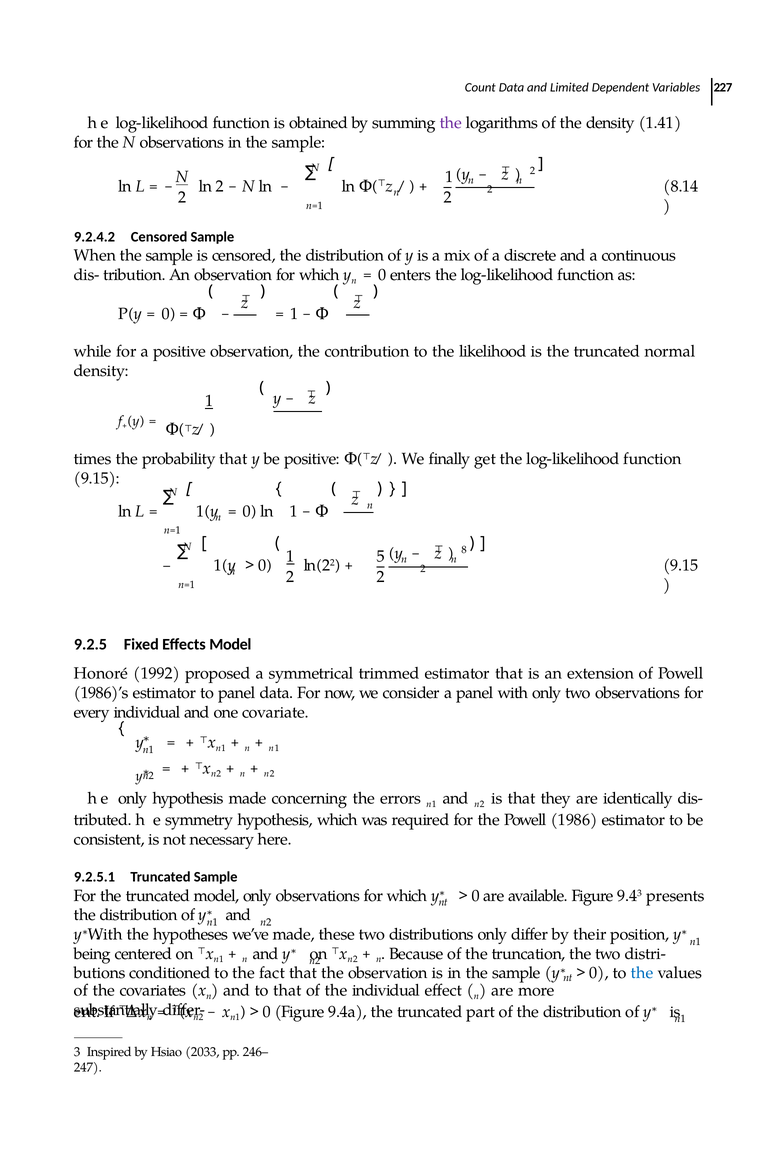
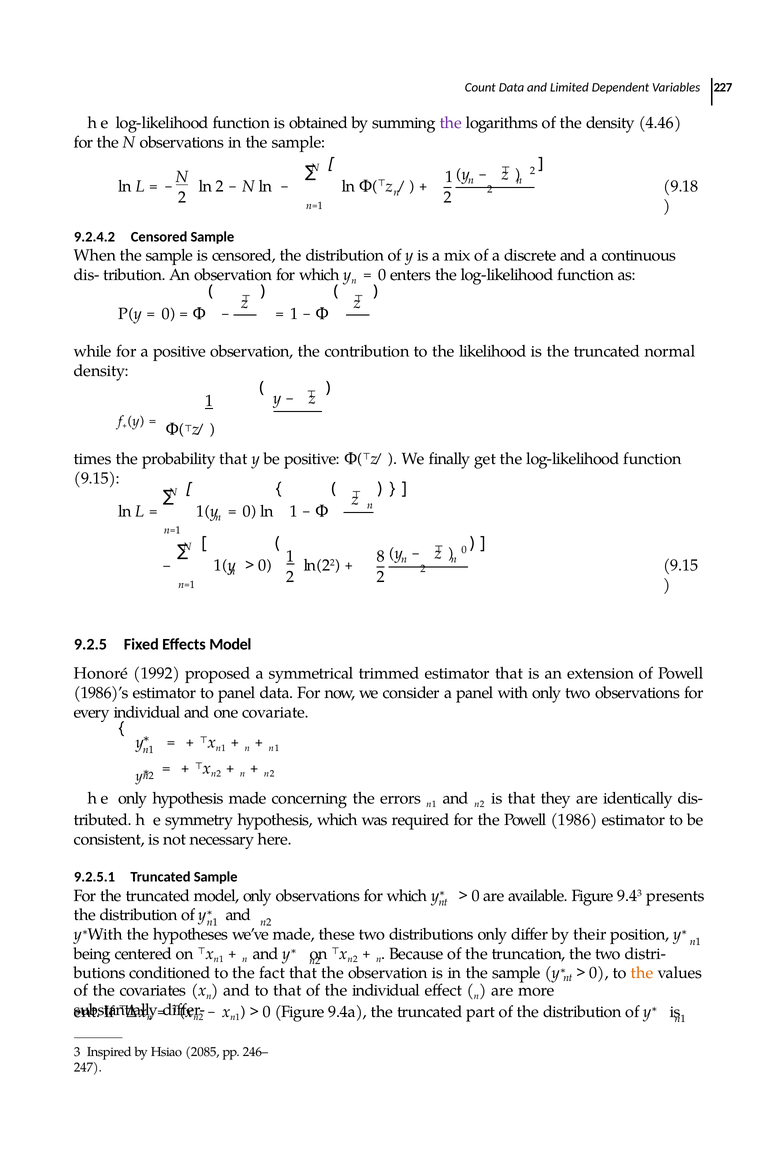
1.41: 1.41 -> 4.46
8.14: 8.14 -> 9.18
8 at (464, 550): 8 -> 0
5: 5 -> 8
the at (642, 973) colour: blue -> orange
2033: 2033 -> 2085
